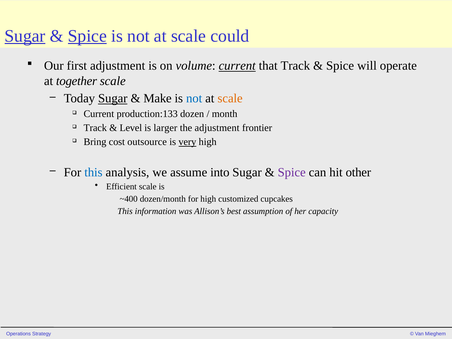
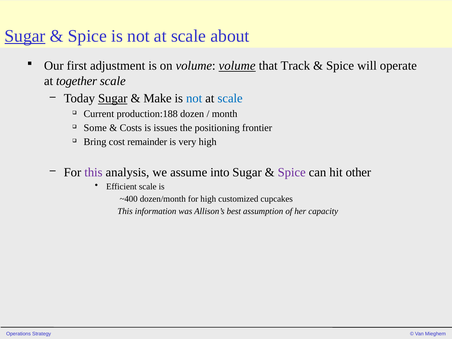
Spice at (87, 36) underline: present -> none
could: could -> about
volume current: current -> volume
scale at (230, 98) colour: orange -> blue
production:133: production:133 -> production:188
Track at (95, 128): Track -> Some
Level: Level -> Costs
larger: larger -> issues
the adjustment: adjustment -> positioning
outsource: outsource -> remainder
very underline: present -> none
this at (93, 172) colour: blue -> purple
